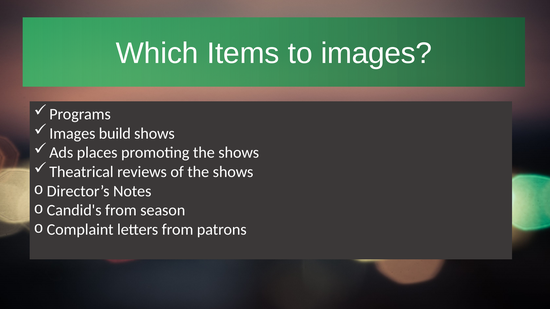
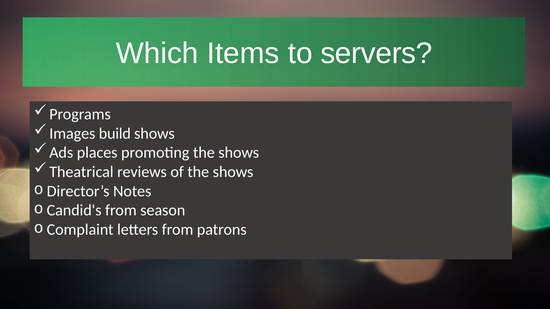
to images: images -> servers
